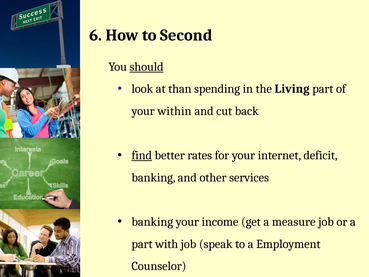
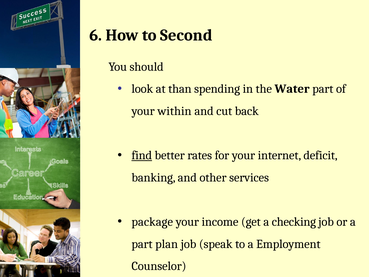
should underline: present -> none
Living: Living -> Water
banking at (152, 222): banking -> package
measure: measure -> checking
with: with -> plan
